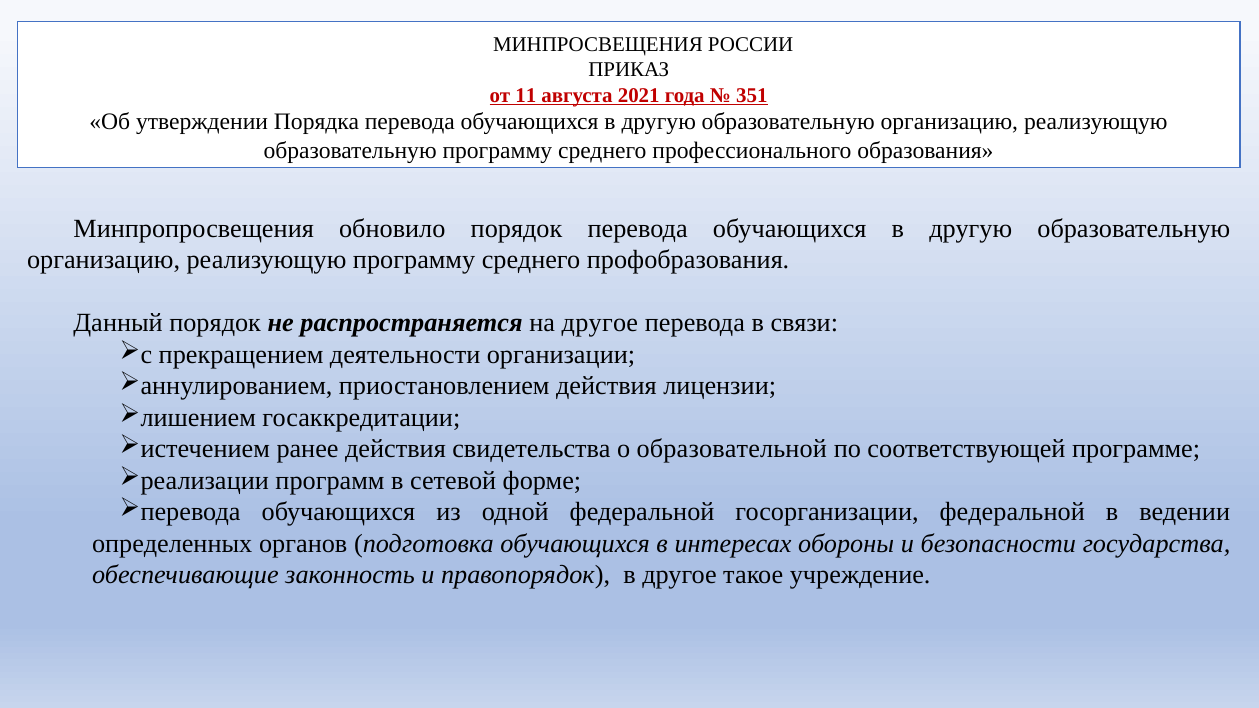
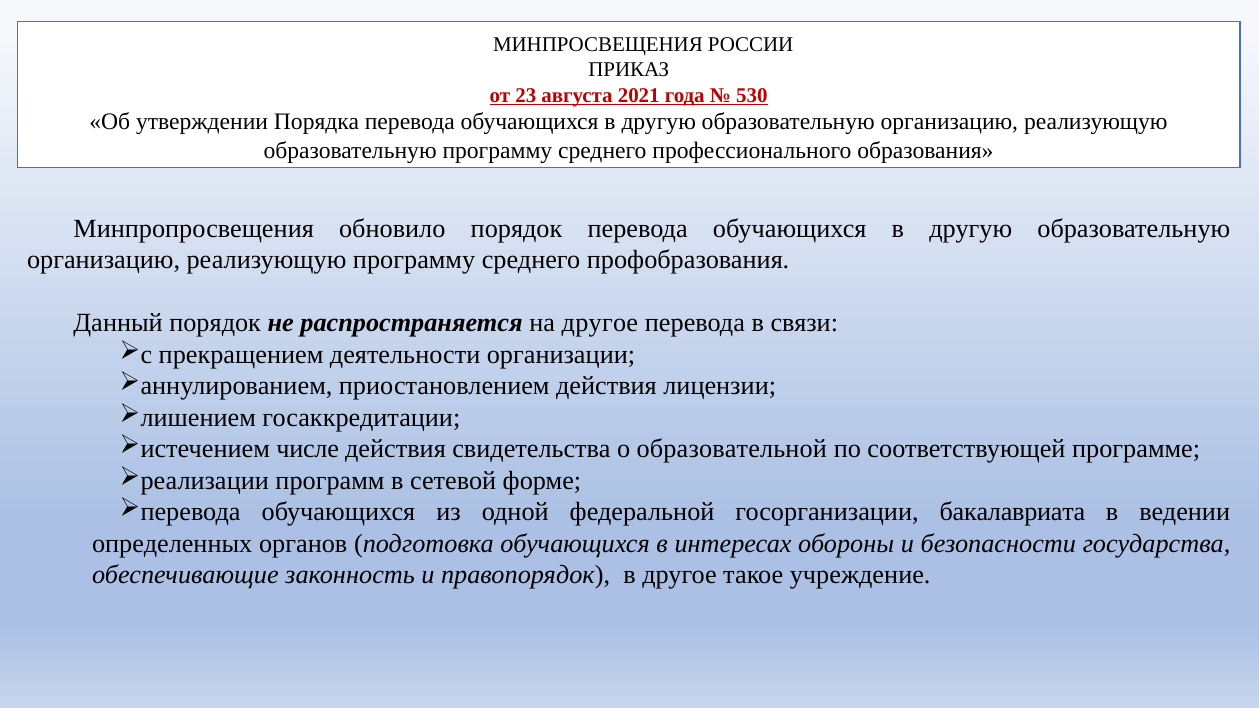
11: 11 -> 23
351: 351 -> 530
ранее: ранее -> числе
госорганизации федеральной: федеральной -> бакалавриата
